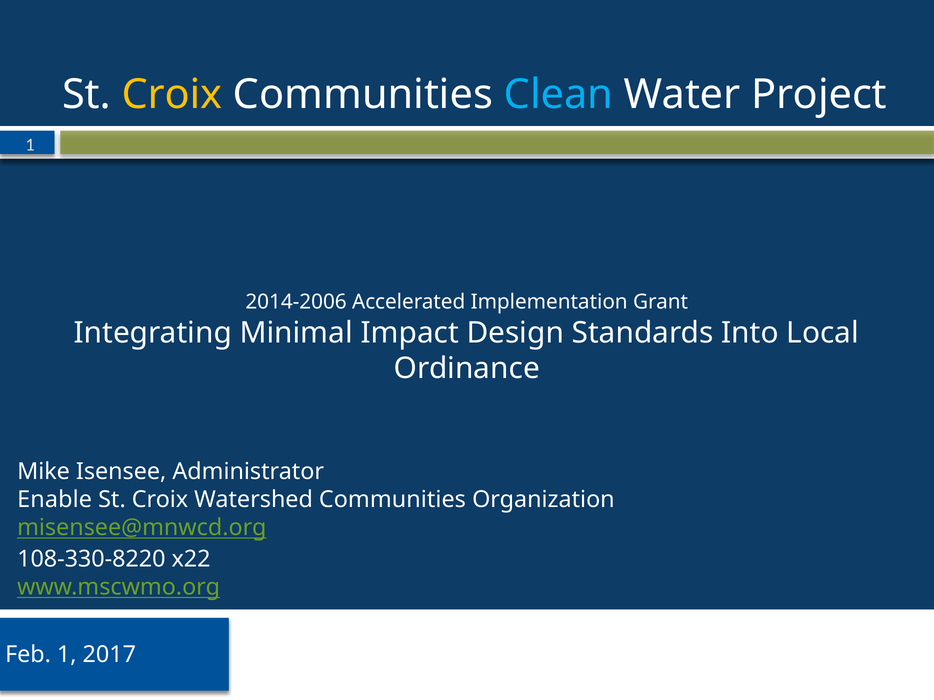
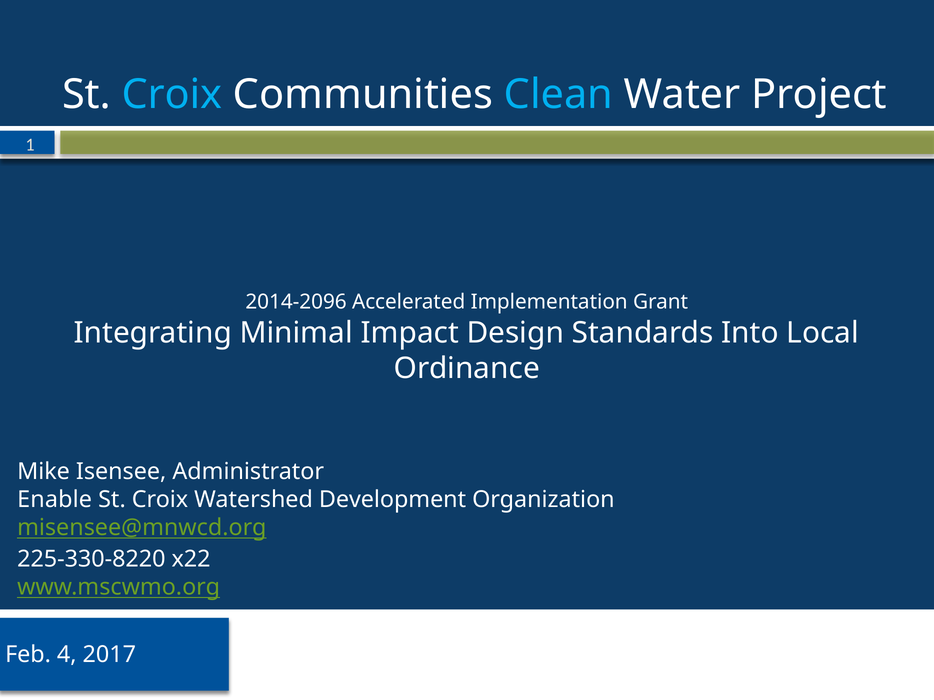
Croix at (172, 95) colour: yellow -> light blue
2014-2006: 2014-2006 -> 2014-2096
Watershed Communities: Communities -> Development
108-330-8220: 108-330-8220 -> 225-330-8220
Feb 1: 1 -> 4
